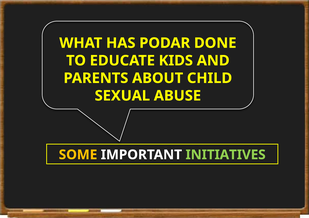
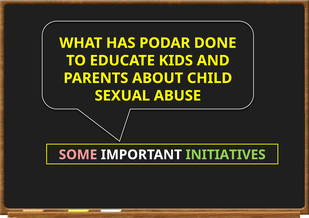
SOME colour: yellow -> pink
